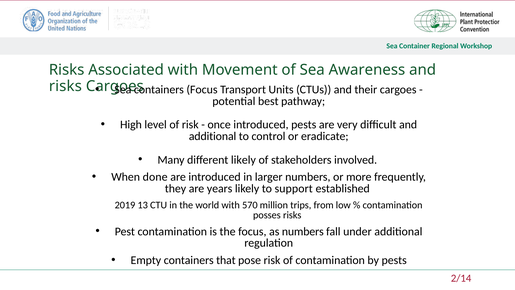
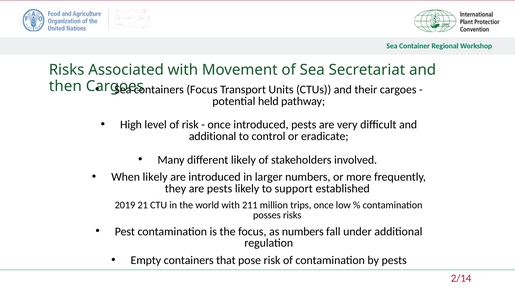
Awareness: Awareness -> Secretariat
risks at (65, 86): risks -> then
best: best -> held
When done: done -> likely
are years: years -> pests
13: 13 -> 21
570: 570 -> 211
trips from: from -> once
